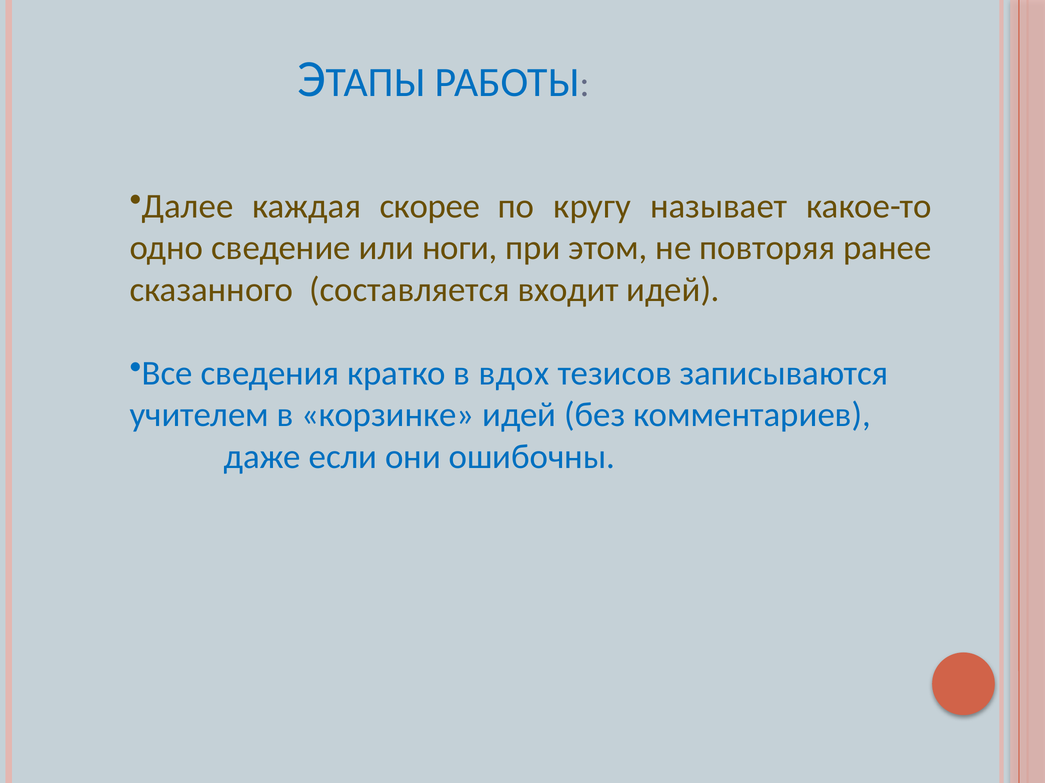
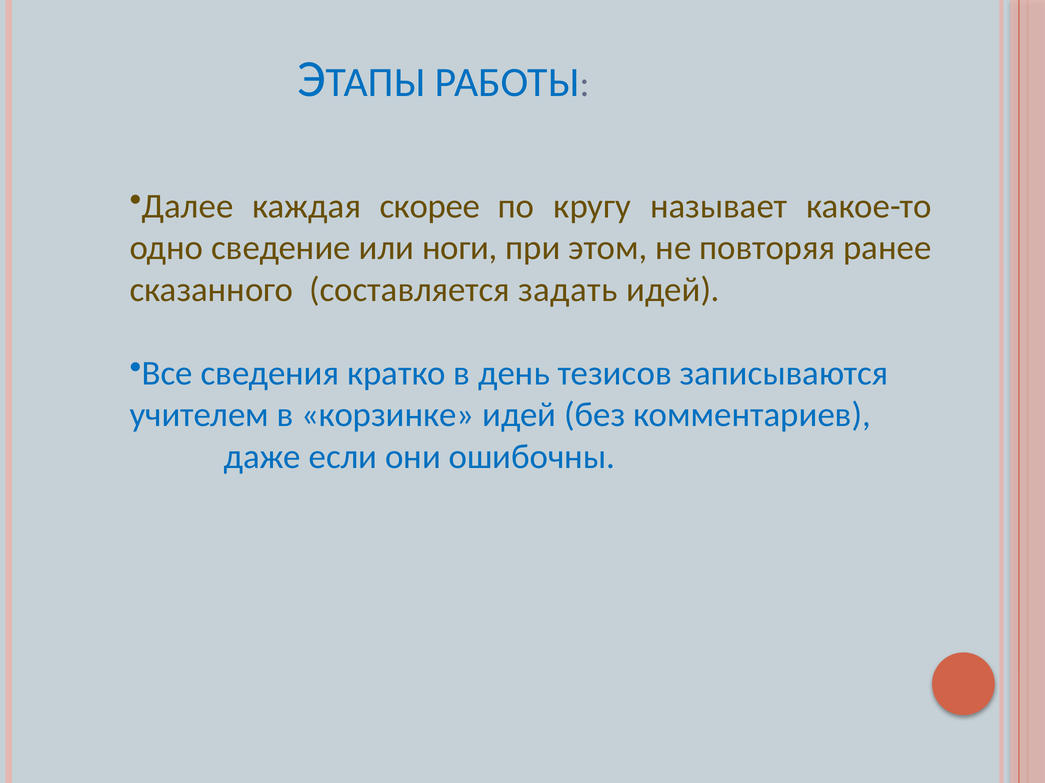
входит: входит -> задать
вдох: вдох -> день
